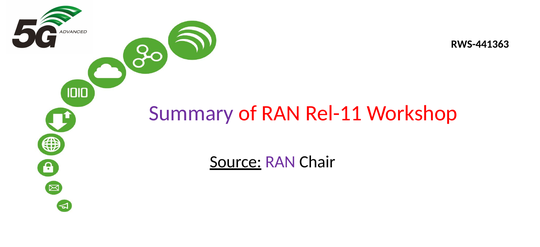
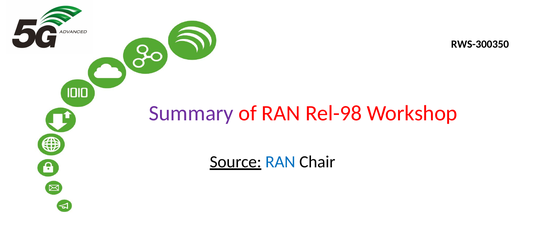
RWS-441363: RWS-441363 -> RWS-300350
Rel-11: Rel-11 -> Rel-98
RAN at (280, 162) colour: purple -> blue
